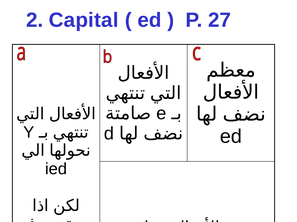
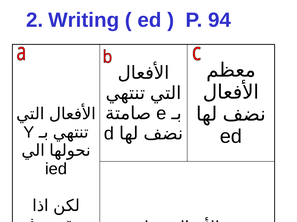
Capital: Capital -> Writing
27: 27 -> 94
